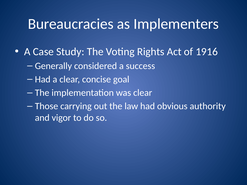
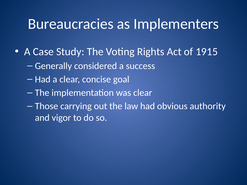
1916: 1916 -> 1915
